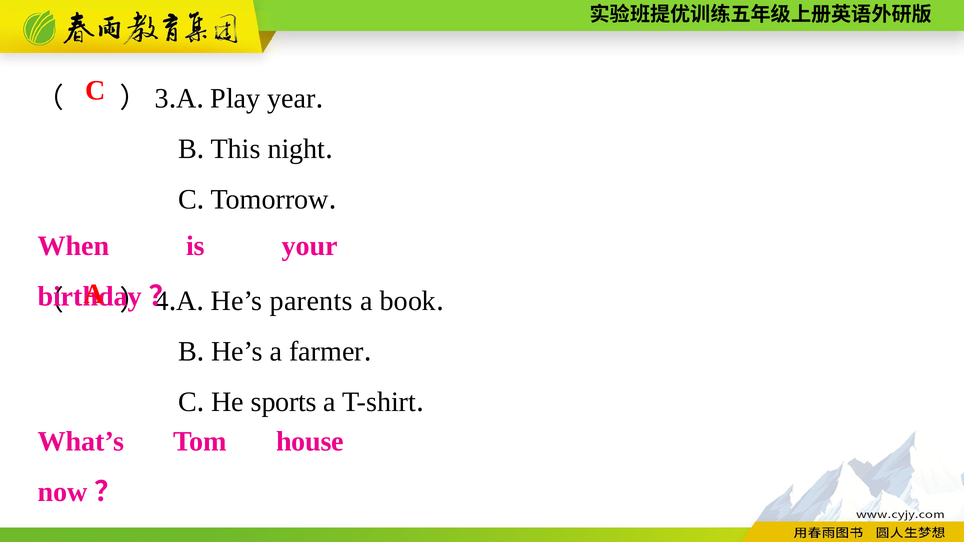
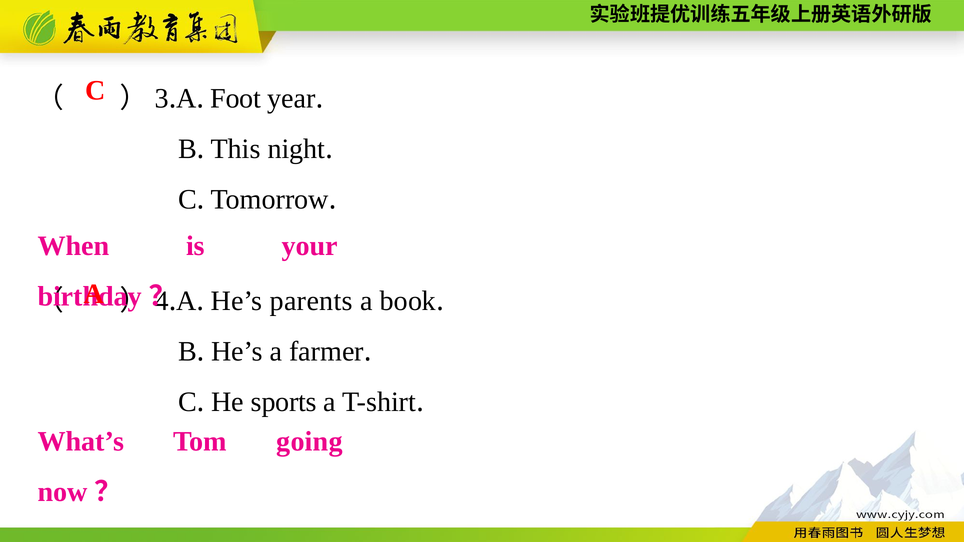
Play: Play -> Foot
house: house -> going
